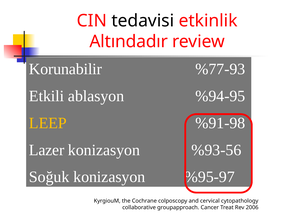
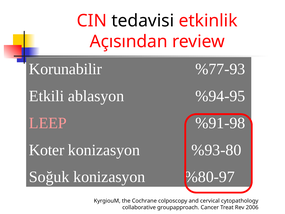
Altındadır: Altındadır -> Açısından
LEEP colour: yellow -> pink
Lazer: Lazer -> Koter
%93-56: %93-56 -> %93-80
%95-97: %95-97 -> %80-97
